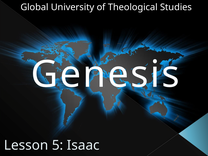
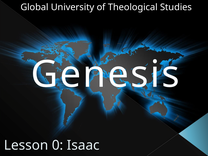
5: 5 -> 0
